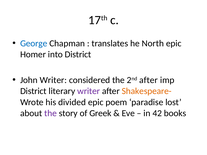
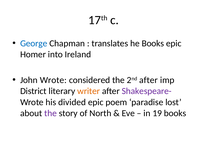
he North: North -> Books
into District: District -> Ireland
John Writer: Writer -> Wrote
writer at (89, 91) colour: purple -> orange
Shakespeare- colour: orange -> purple
Greek: Greek -> North
42: 42 -> 19
